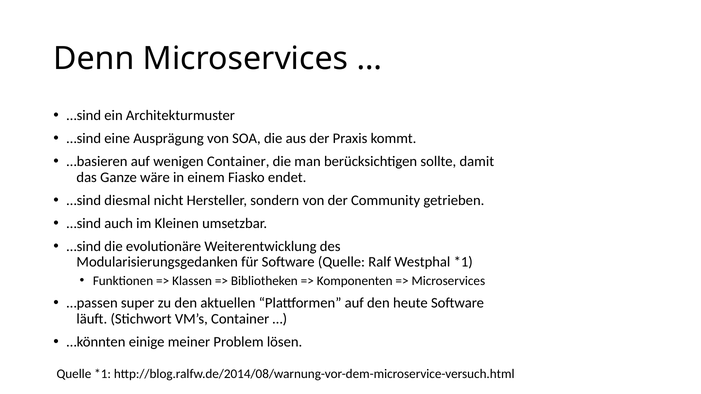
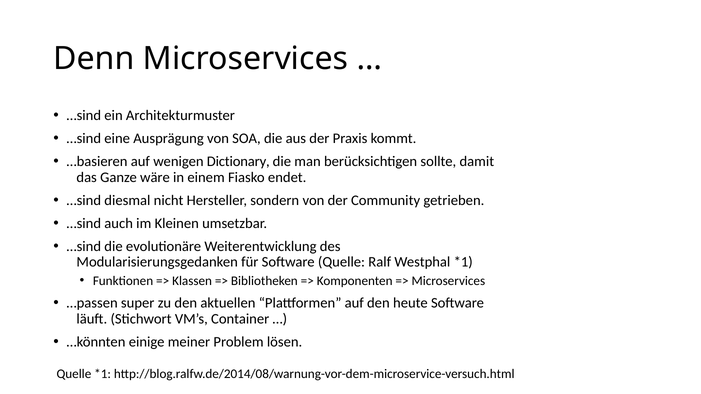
wenigen Container: Container -> Dictionary
